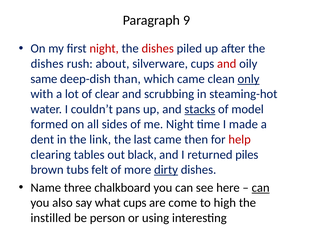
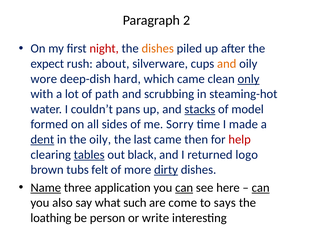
9: 9 -> 2
dishes at (158, 49) colour: red -> orange
dishes at (47, 64): dishes -> expect
and at (227, 64) colour: red -> orange
same: same -> wore
than: than -> hard
clear: clear -> path
me Night: Night -> Sorry
dent underline: none -> present
the link: link -> oily
tables underline: none -> present
piles: piles -> logo
Name underline: none -> present
chalkboard: chalkboard -> application
can at (184, 187) underline: none -> present
what cups: cups -> such
high: high -> says
instilled: instilled -> loathing
using: using -> write
